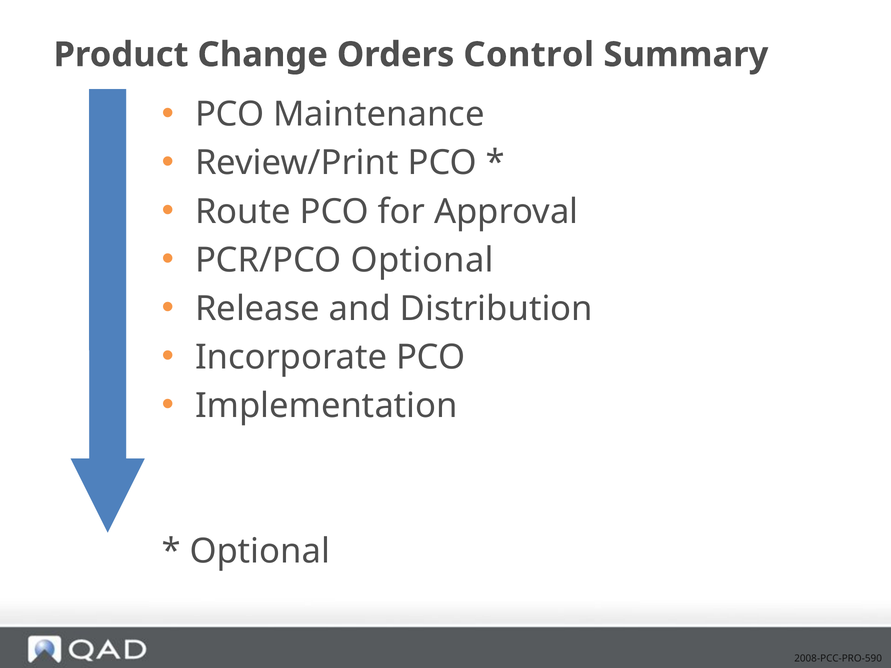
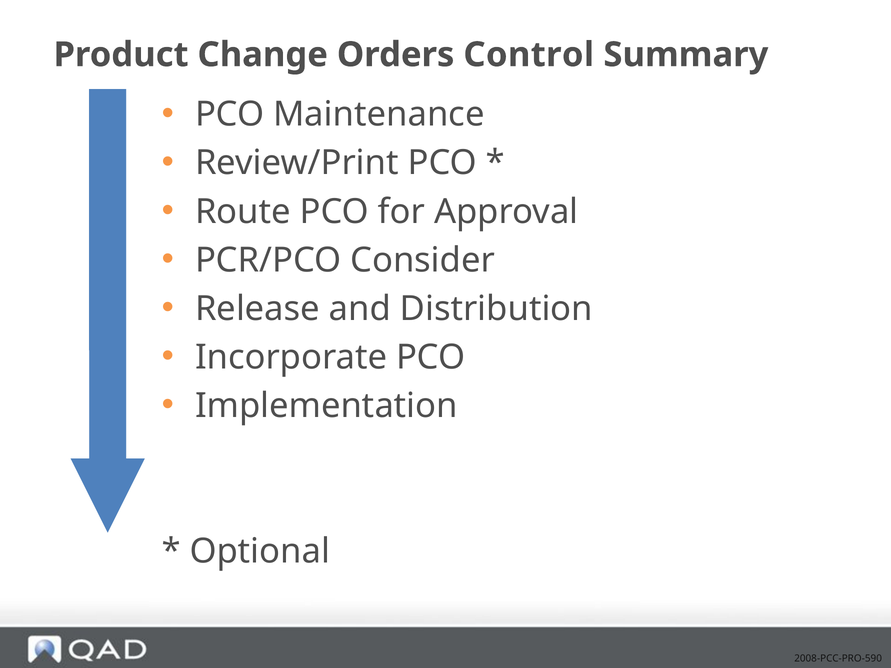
PCR/PCO Optional: Optional -> Consider
